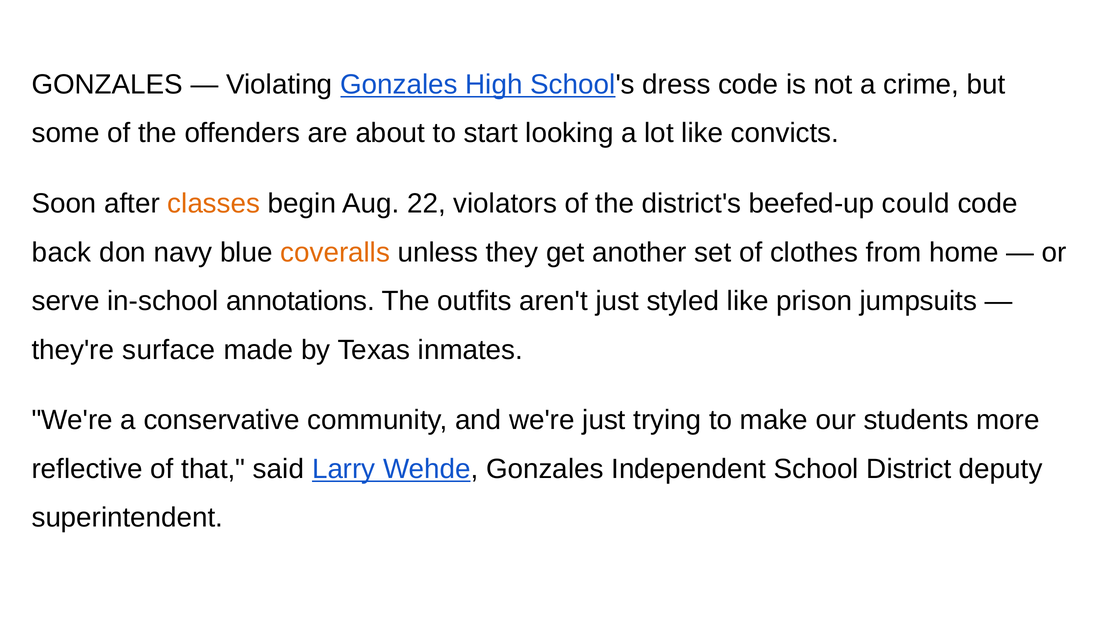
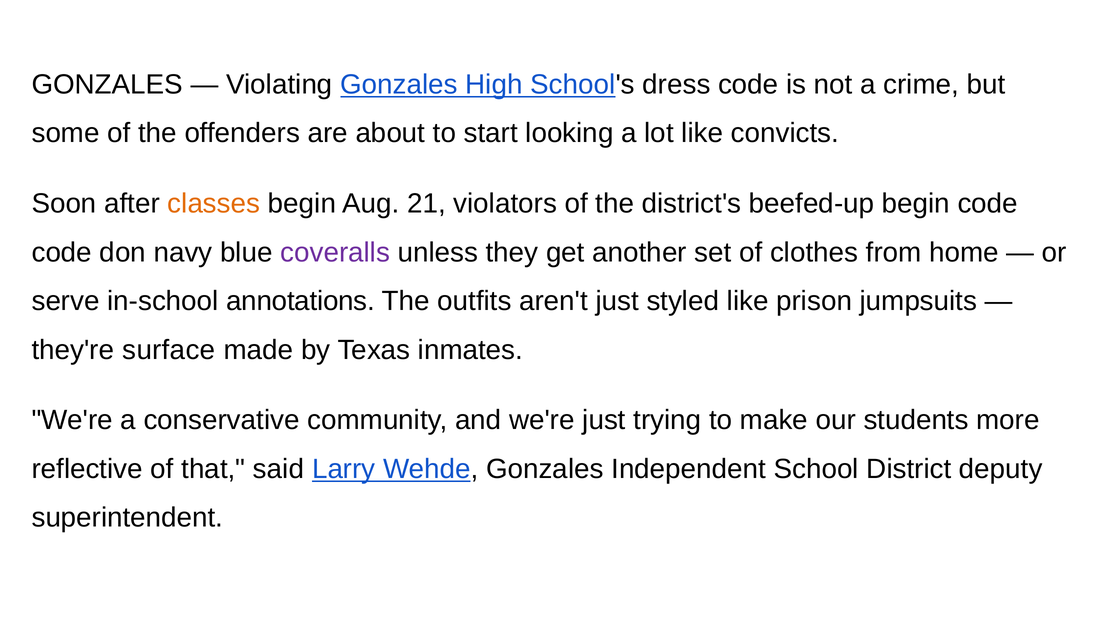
22: 22 -> 21
beefed-up could: could -> begin
back at (62, 252): back -> code
coveralls colour: orange -> purple
